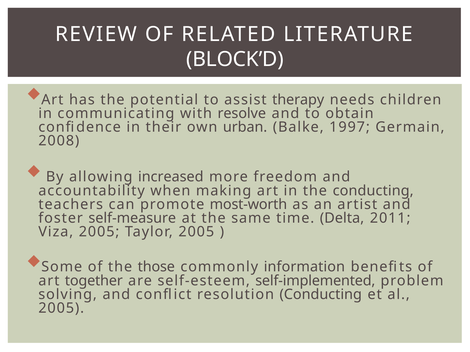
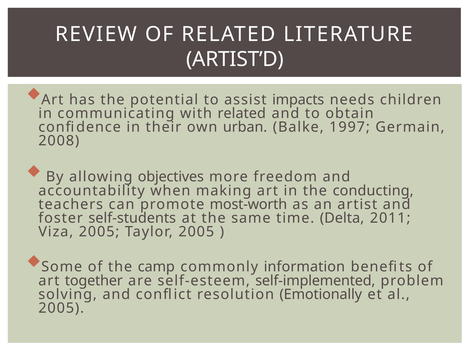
BLOCK’D: BLOCK’D -> ARTIST’D
therapy: therapy -> impacts
with resolve: resolve -> related
increased: increased -> objectives
self-measure: self-measure -> self-students
those: those -> camp
resolution Conducting: Conducting -> Emotionally
